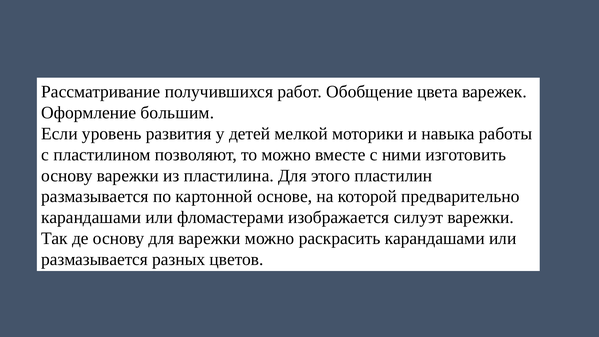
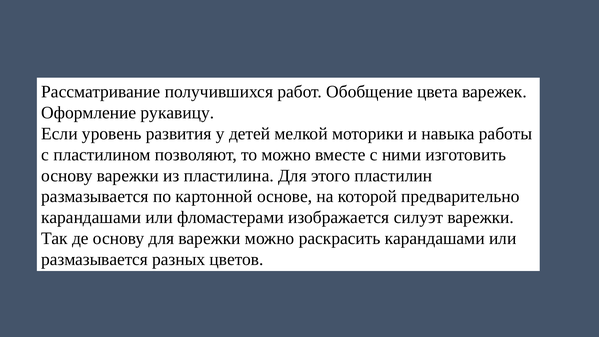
большим: большим -> рукавицу
